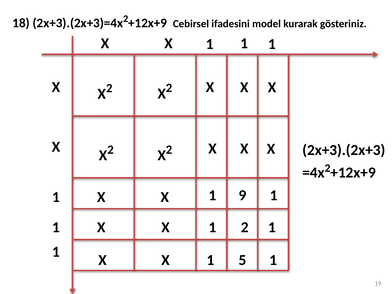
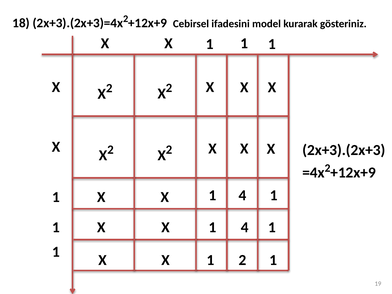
9 at (243, 195): 9 -> 4
2 at (245, 227): 2 -> 4
1 5: 5 -> 2
